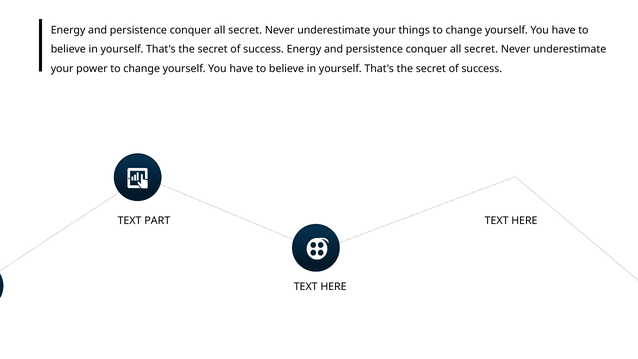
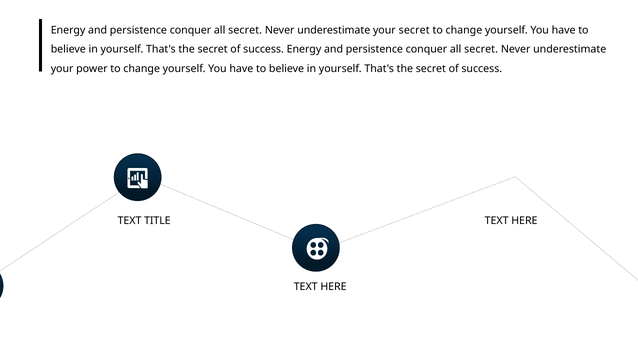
your things: things -> secret
PART: PART -> TITLE
